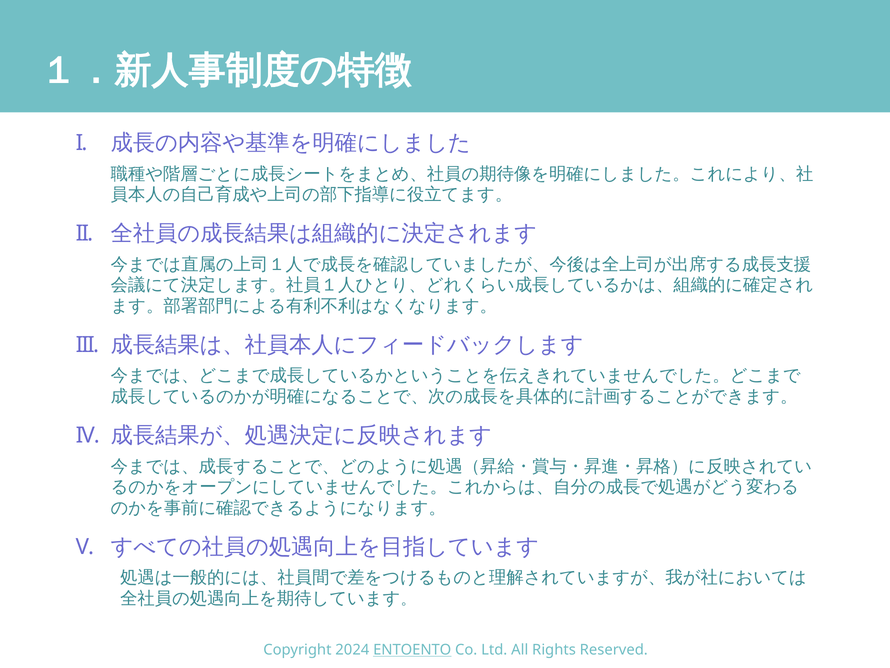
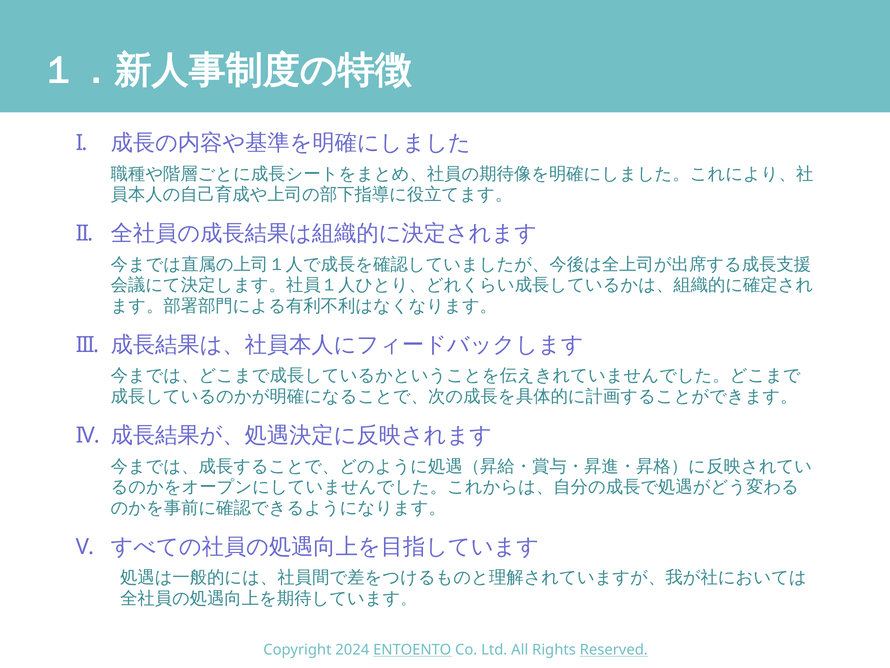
Reserved underline: none -> present
